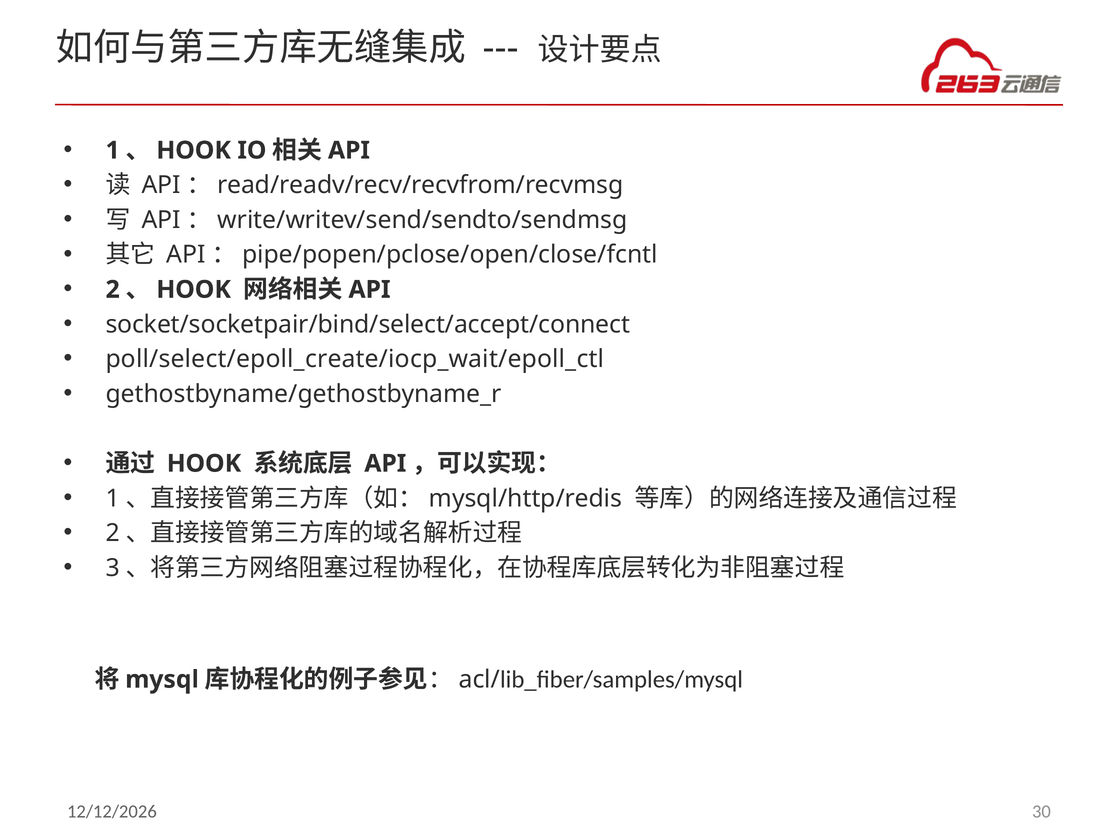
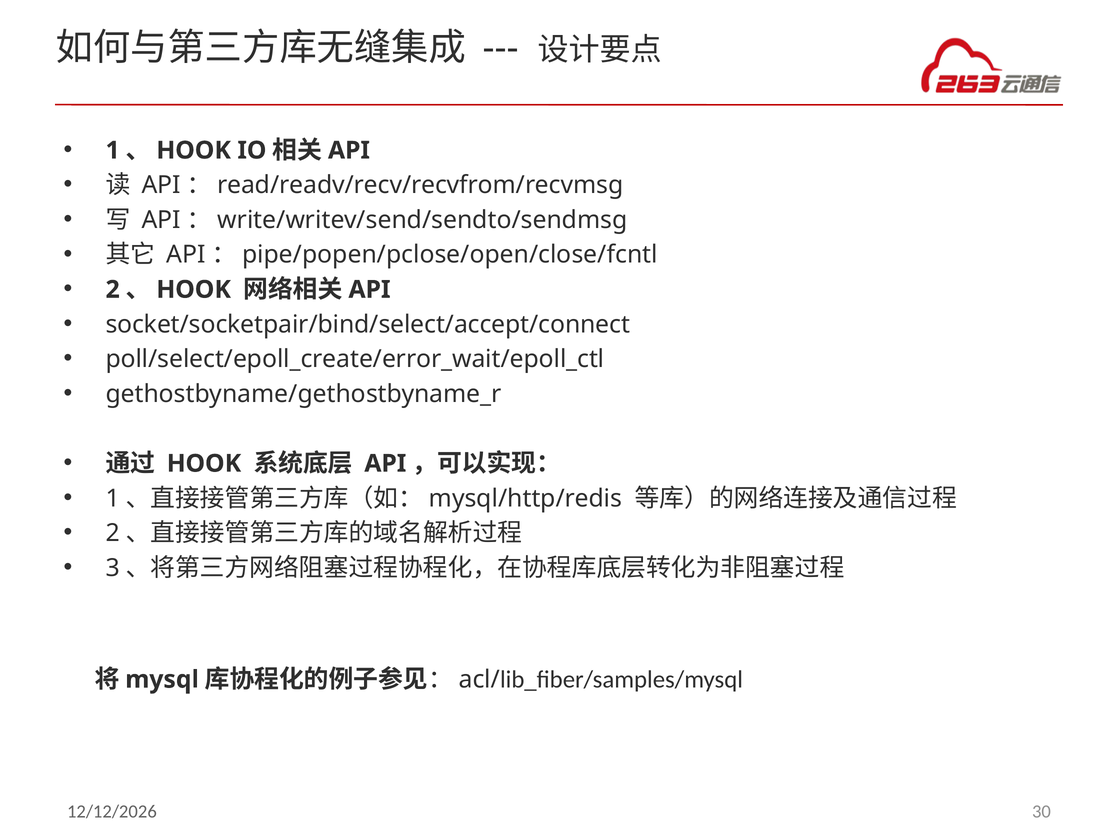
poll/select/epoll_create/iocp_wait/epoll_ctl: poll/select/epoll_create/iocp_wait/epoll_ctl -> poll/select/epoll_create/error_wait/epoll_ctl
